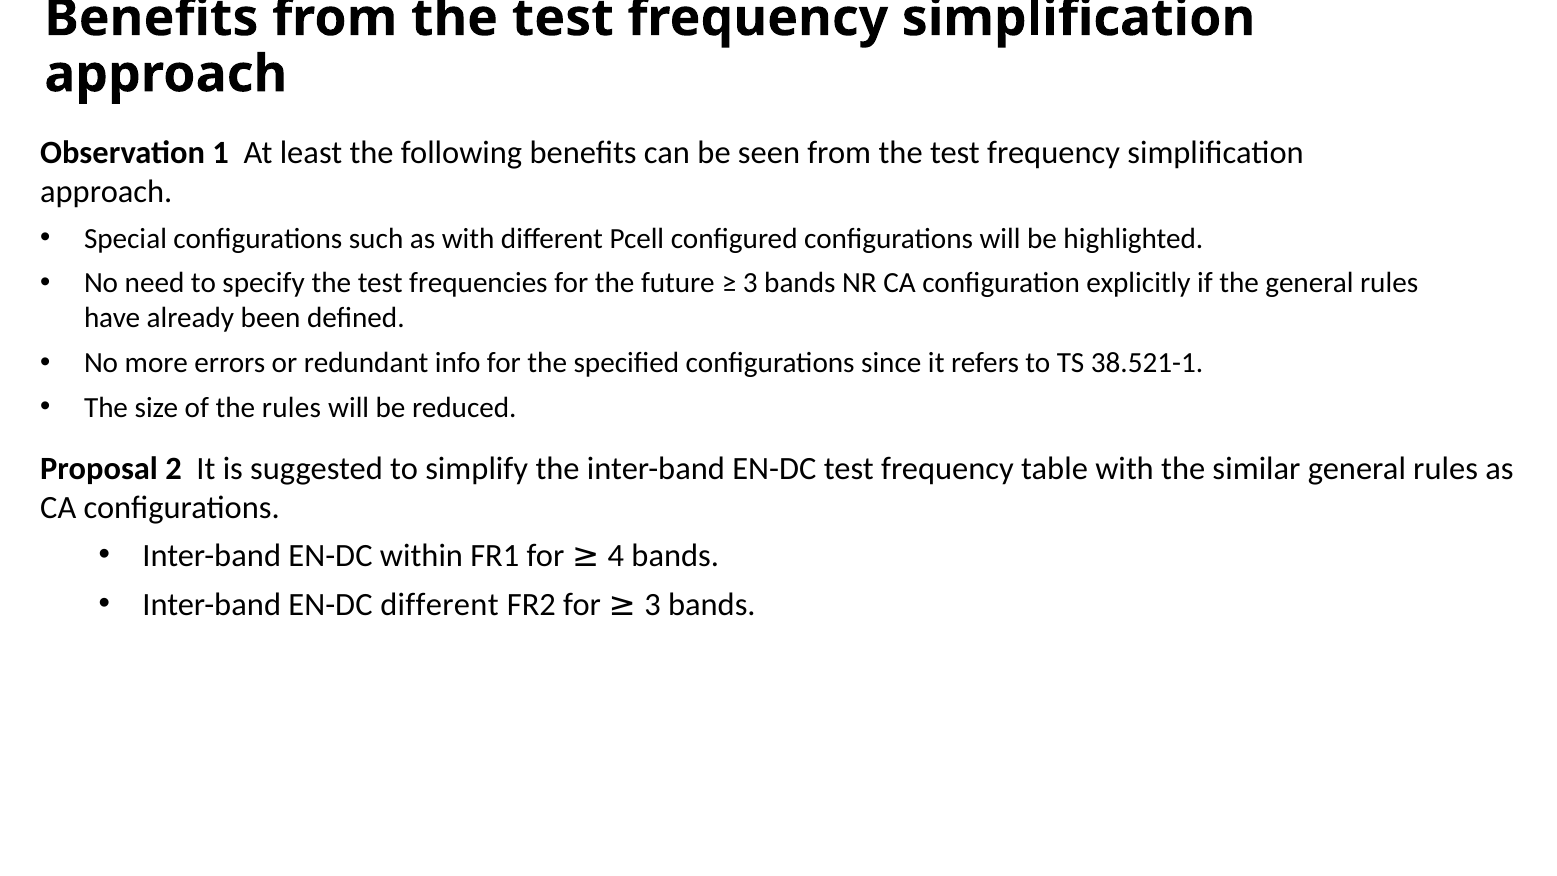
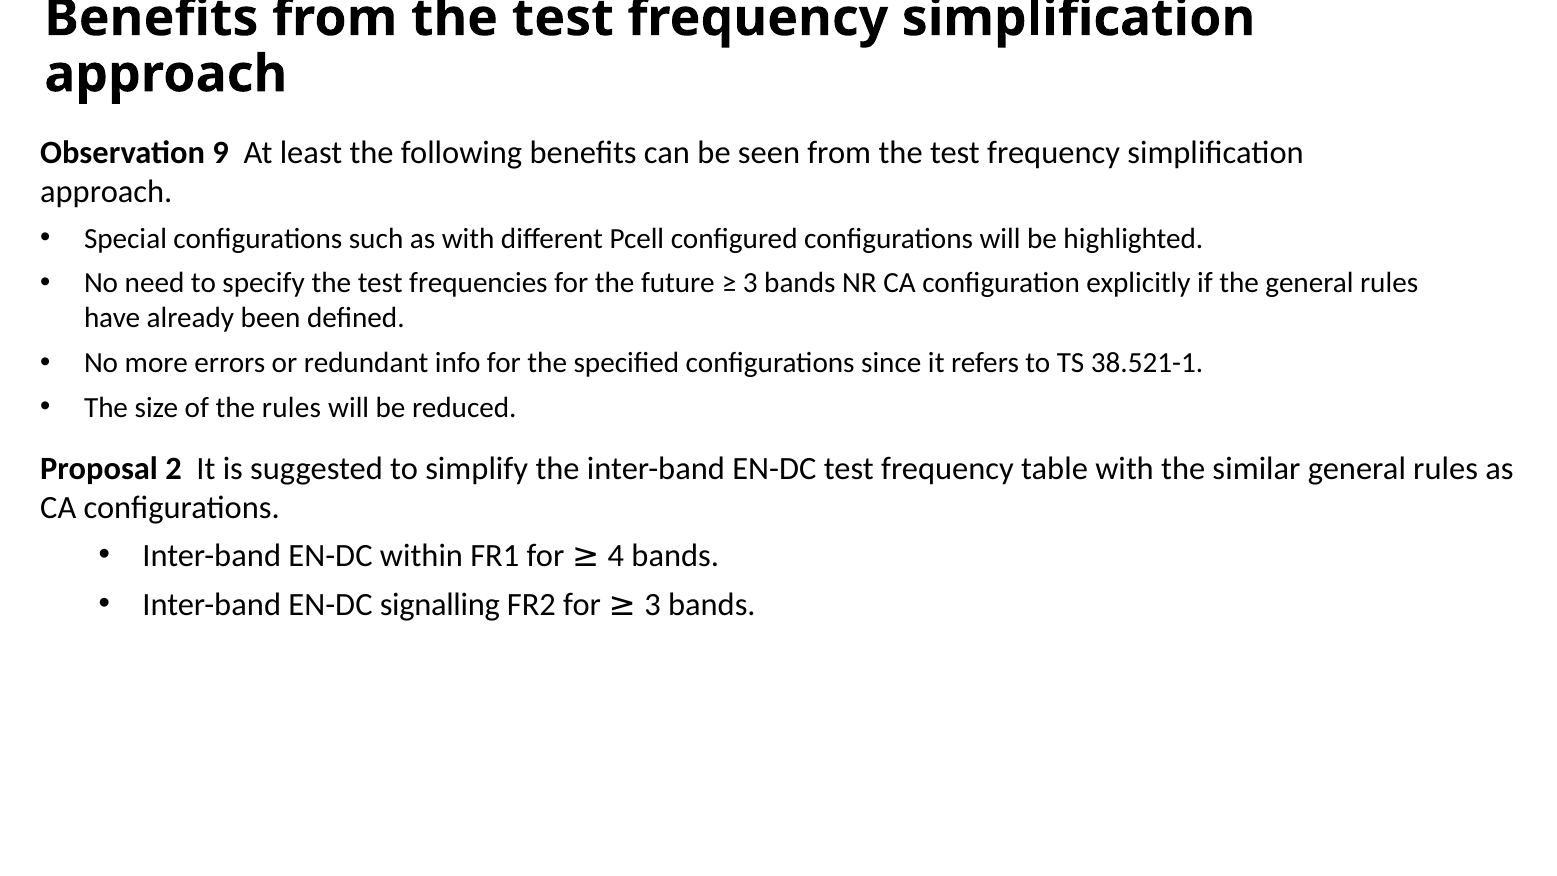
1: 1 -> 9
EN-DC different: different -> signalling
